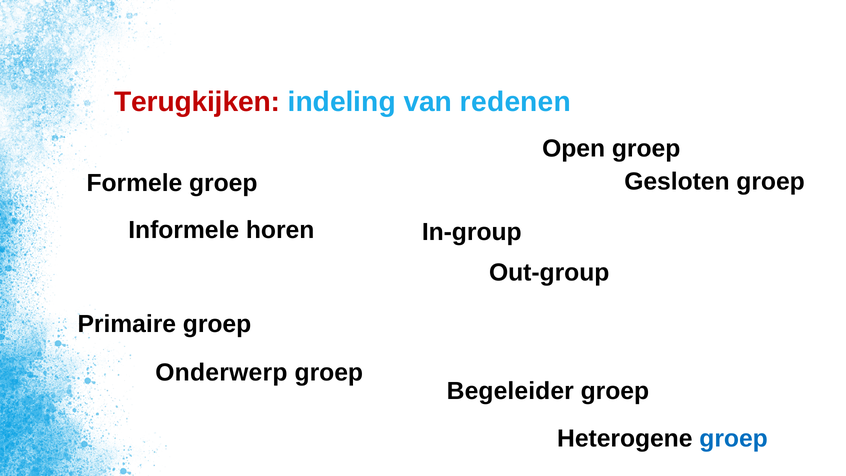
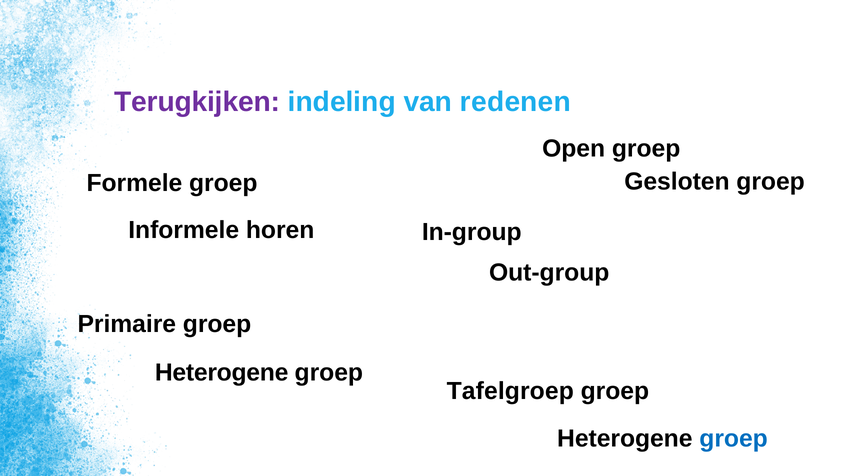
Terugkijken colour: red -> purple
Onderwerp at (221, 373): Onderwerp -> Heterogene
Begeleider: Begeleider -> Tafelgroep
